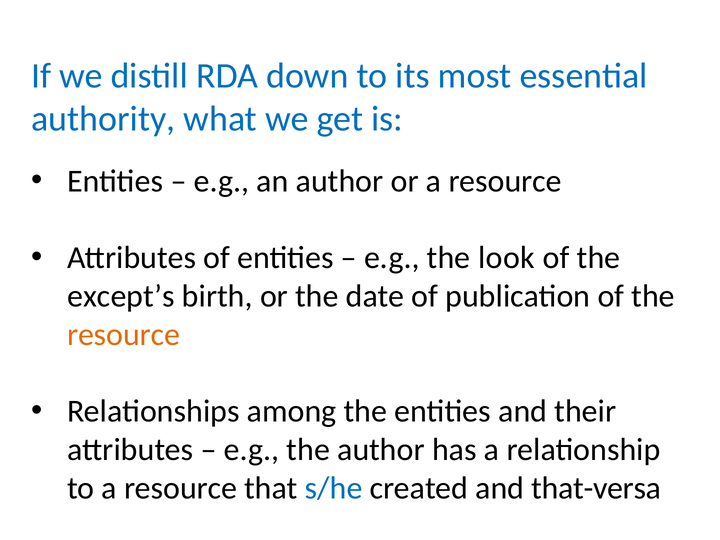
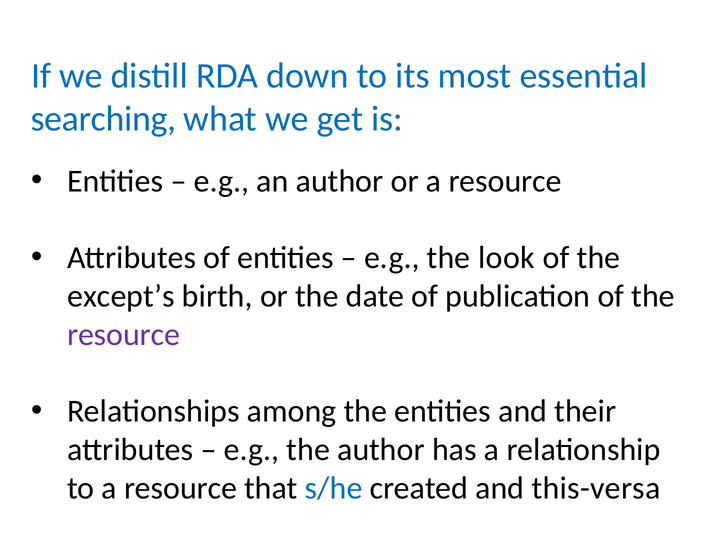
authority: authority -> searching
resource at (124, 335) colour: orange -> purple
that-versa: that-versa -> this-versa
